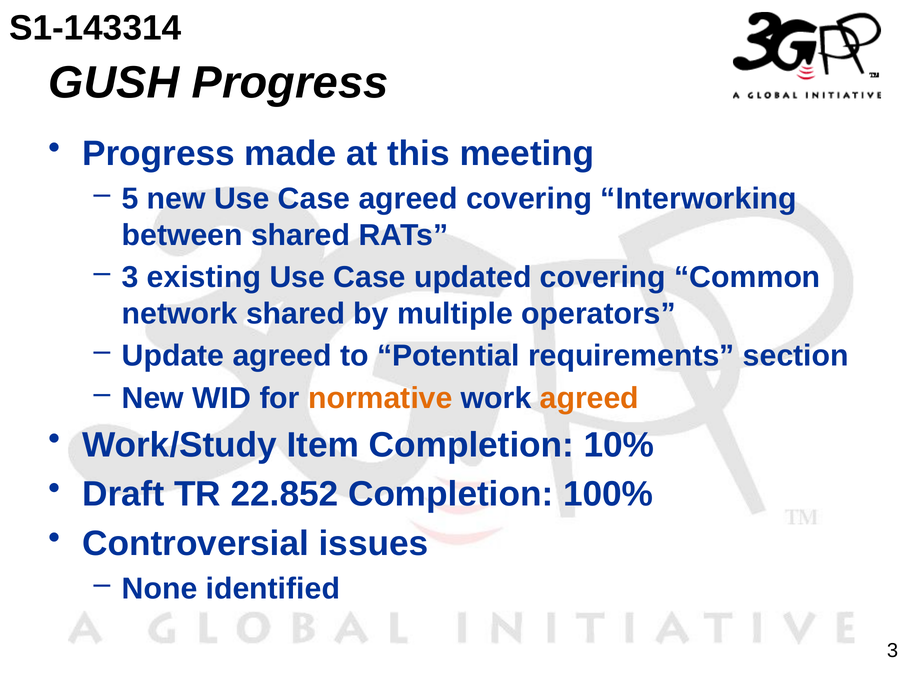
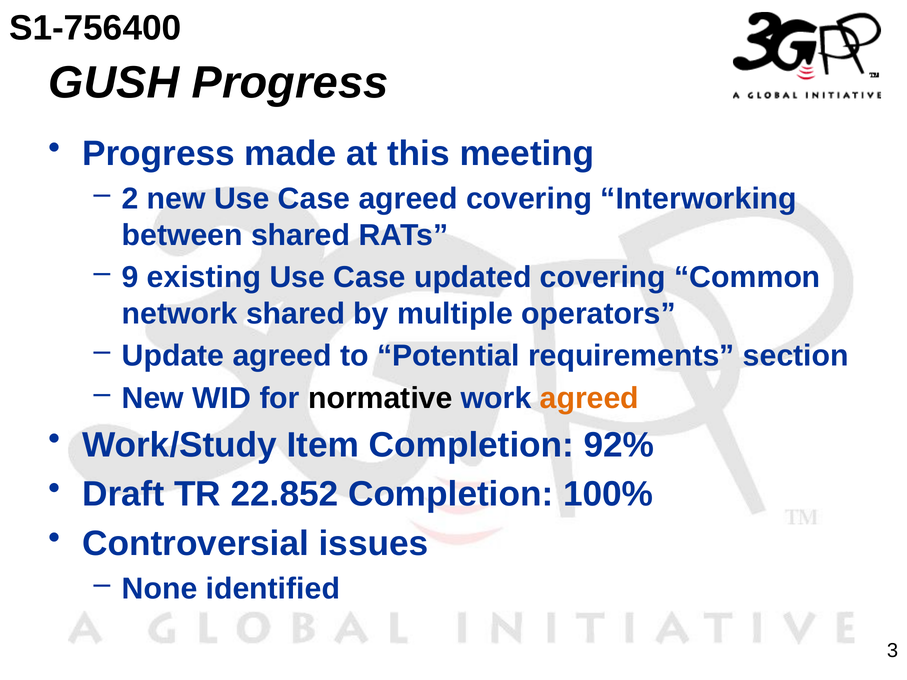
S1-143314: S1-143314 -> S1-756400
5: 5 -> 2
3 at (130, 277): 3 -> 9
normative colour: orange -> black
10%: 10% -> 92%
